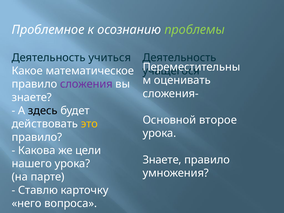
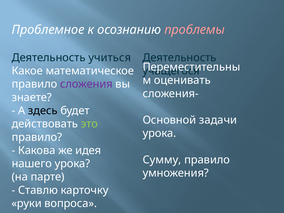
проблемы colour: light green -> pink
второе: второе -> задачи
это colour: yellow -> light green
цели: цели -> идея
Знаете at (162, 160): Знаете -> Сумму
него: него -> руки
